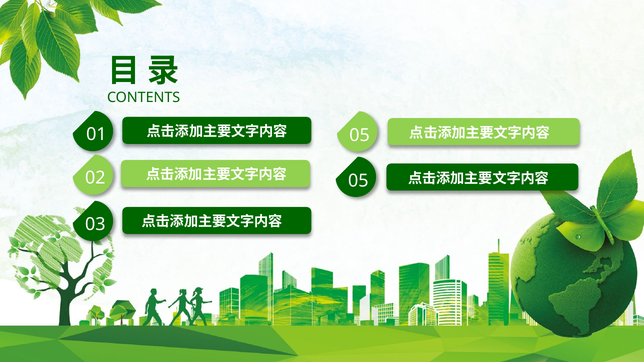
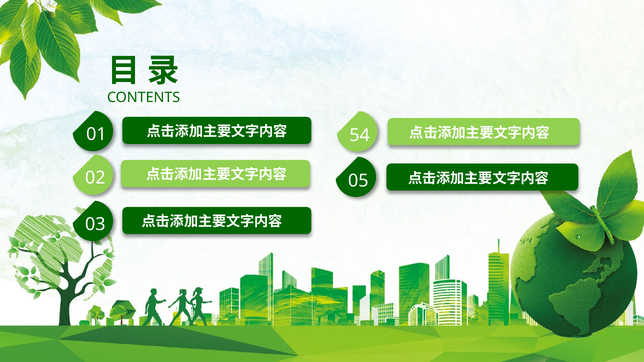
01 05: 05 -> 54
